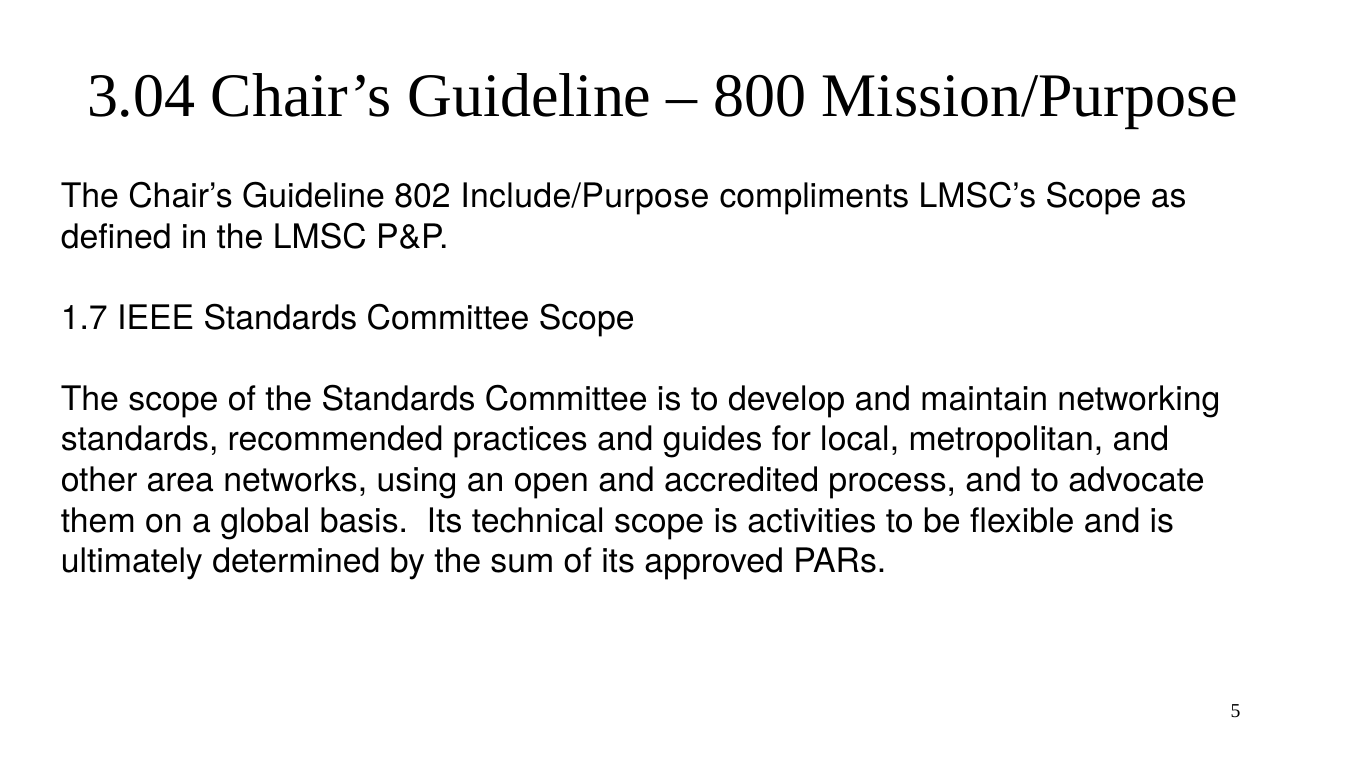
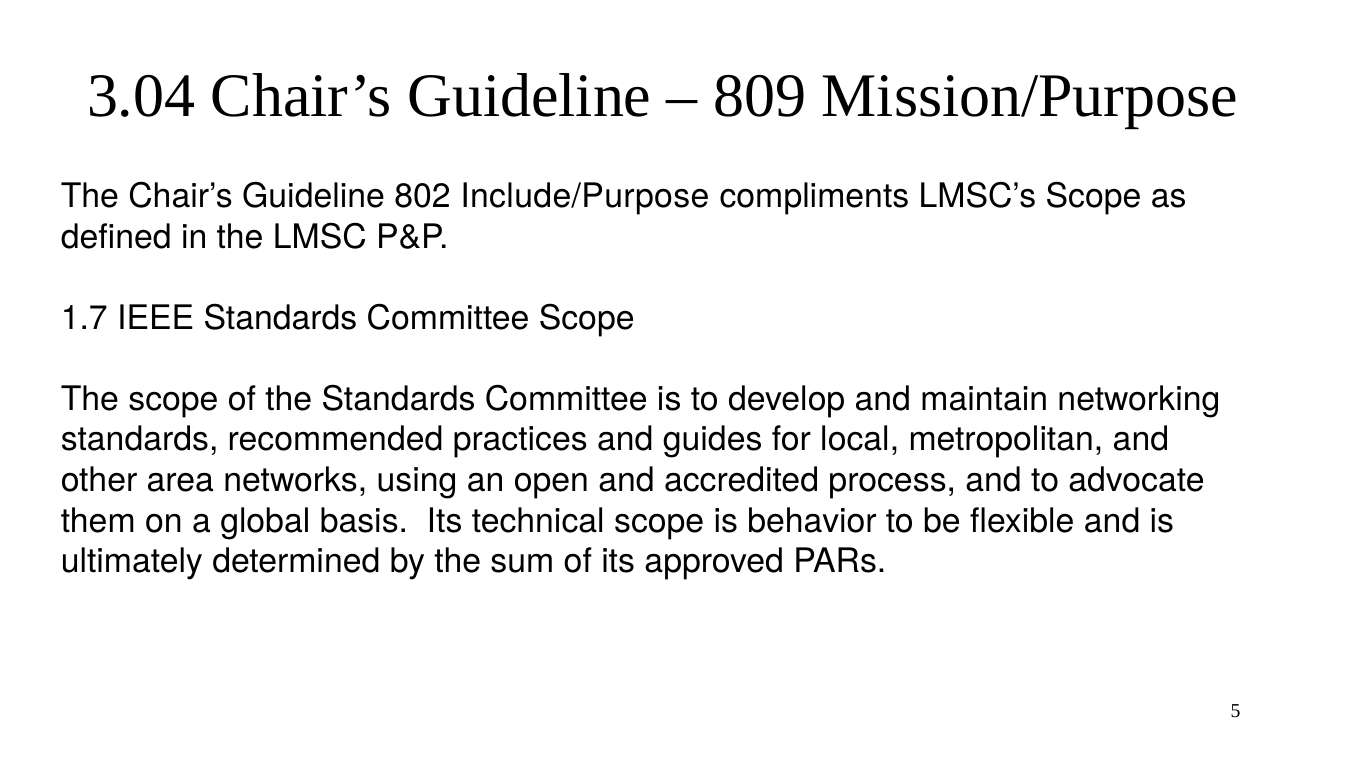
800: 800 -> 809
activities: activities -> behavior
